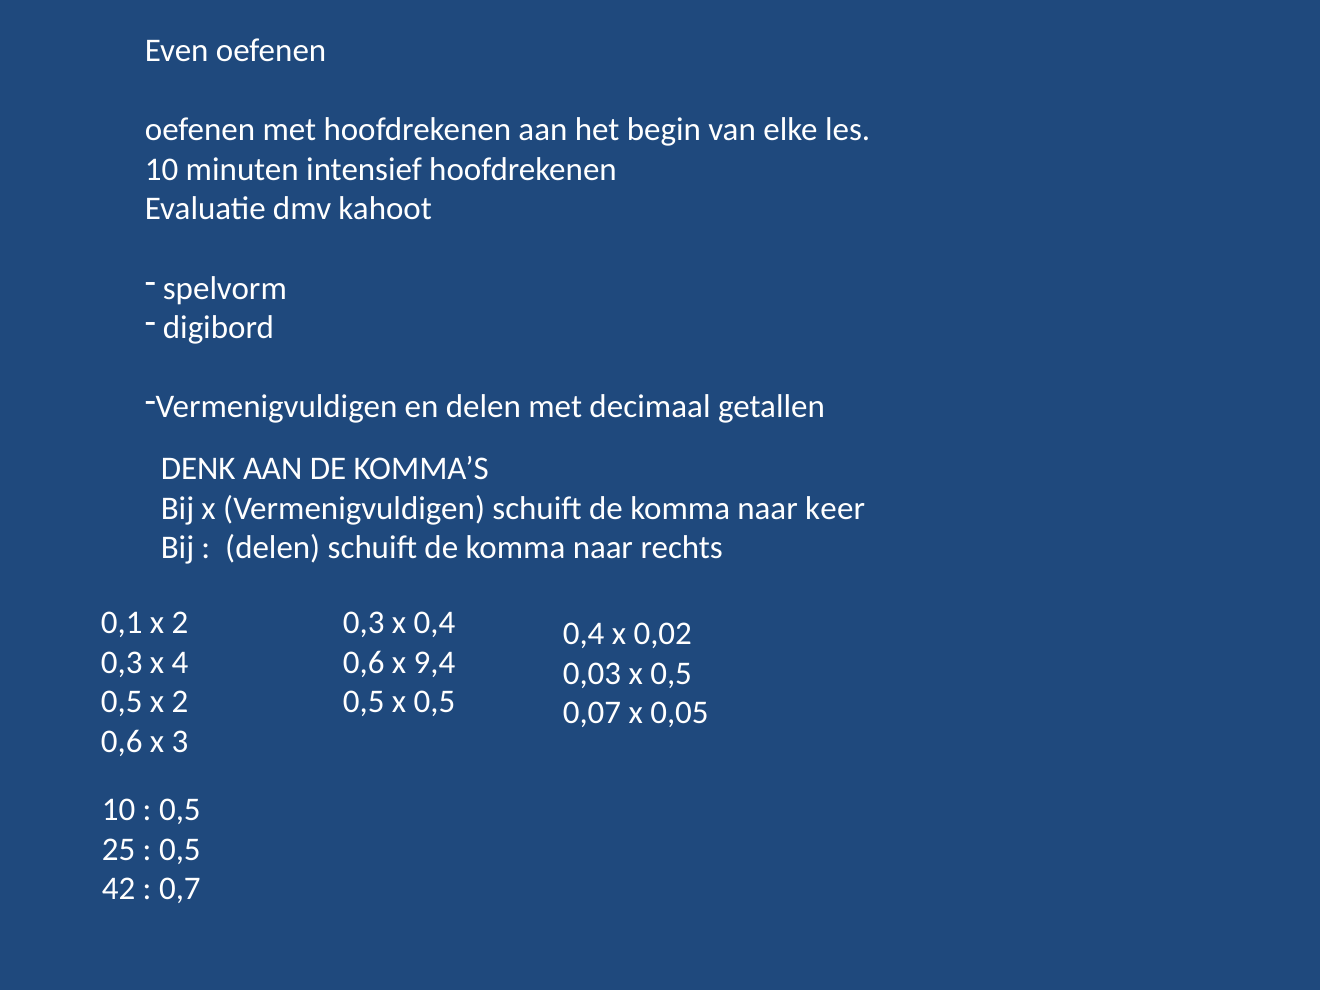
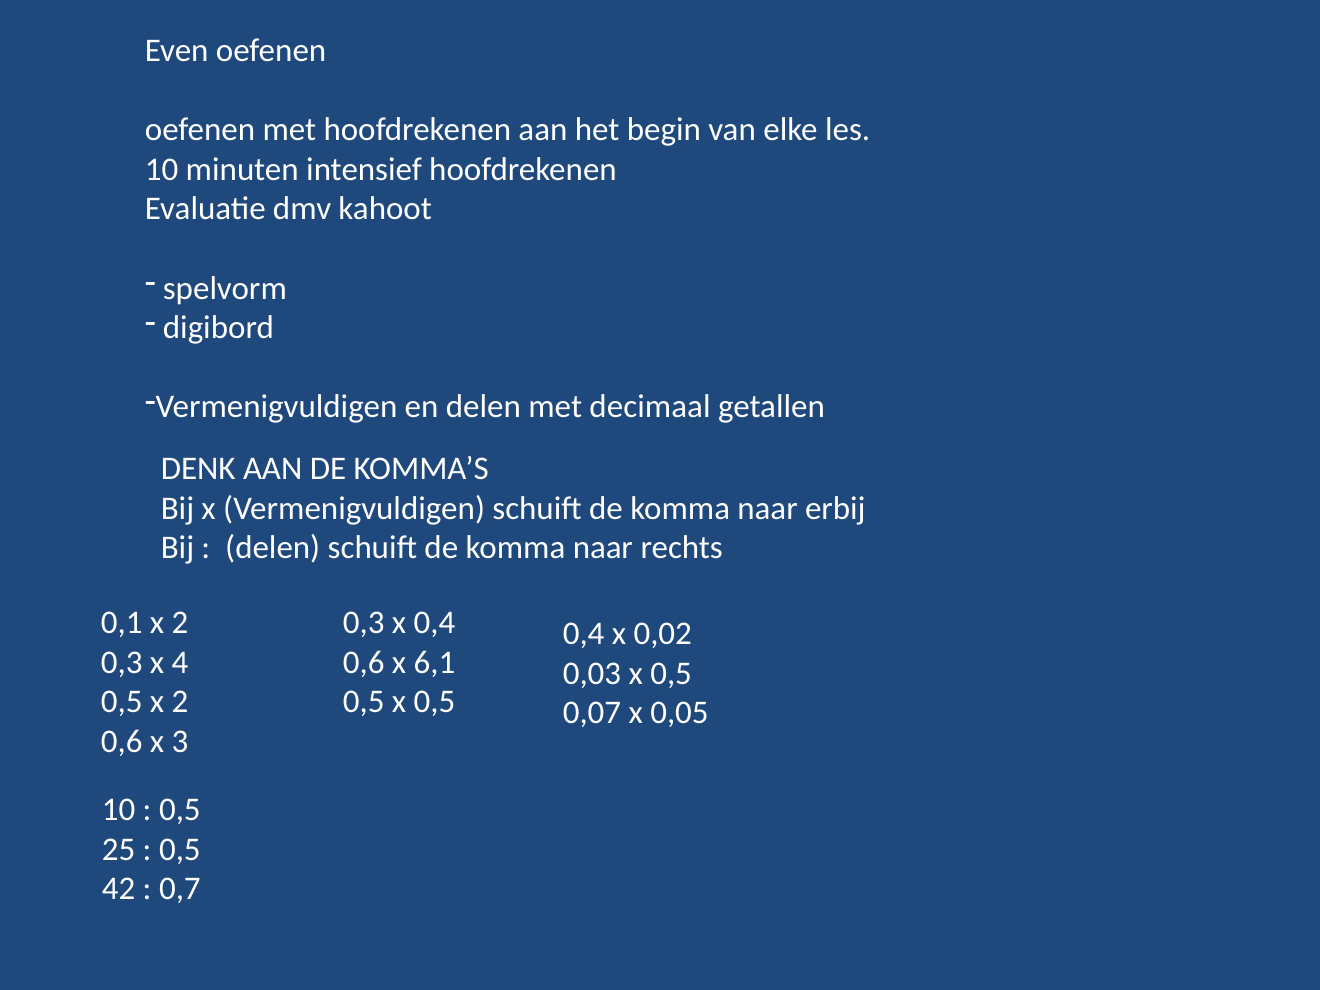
keer: keer -> erbij
9,4: 9,4 -> 6,1
